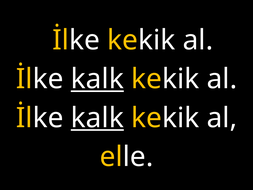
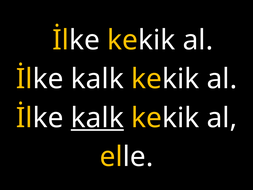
kalk at (97, 79) underline: present -> none
